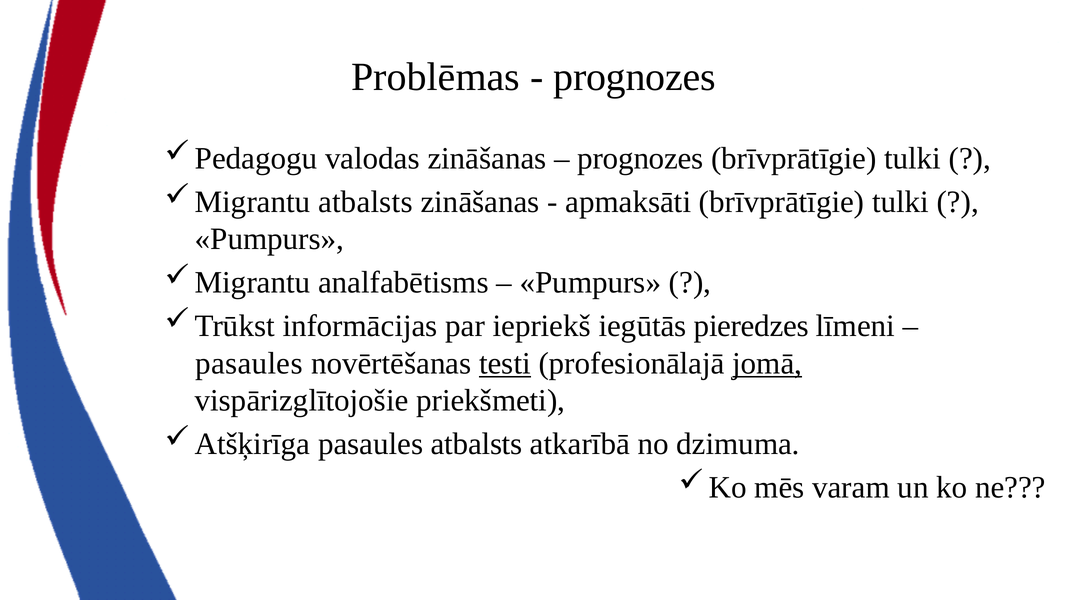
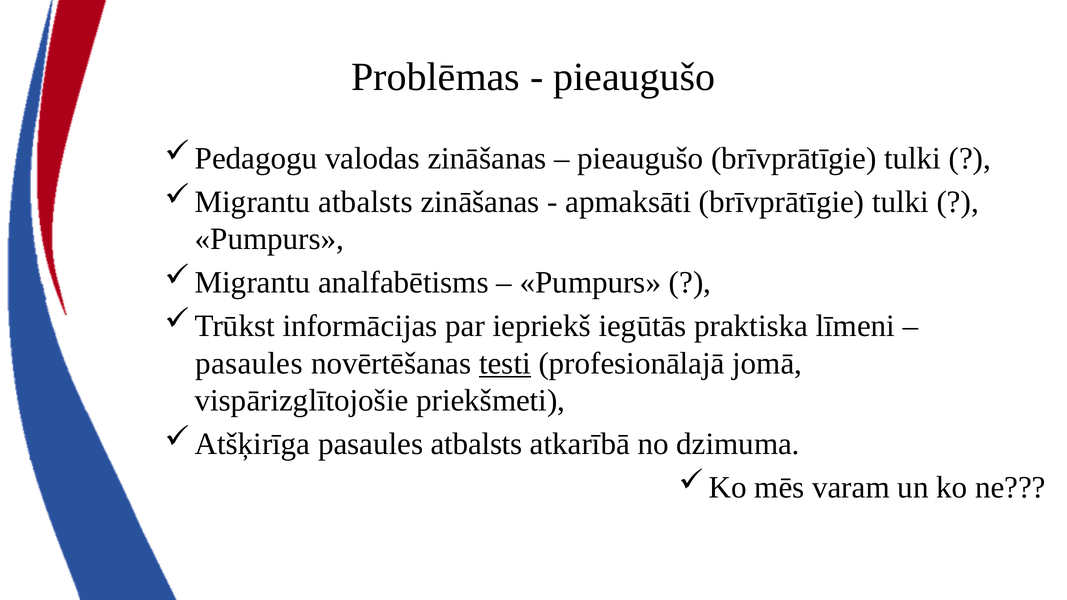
prognozes at (635, 77): prognozes -> pieaugušo
prognozes at (640, 158): prognozes -> pieaugušo
pieredzes: pieredzes -> praktiska
jomā underline: present -> none
